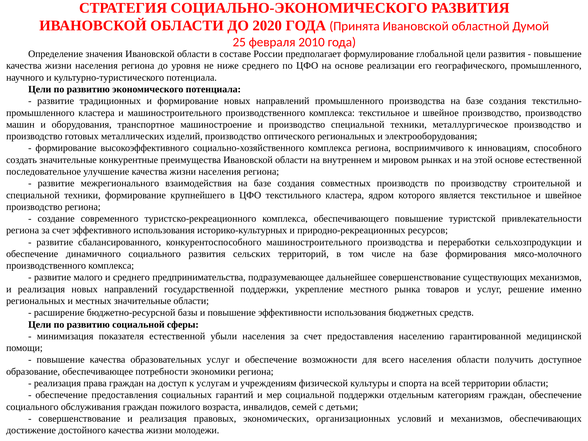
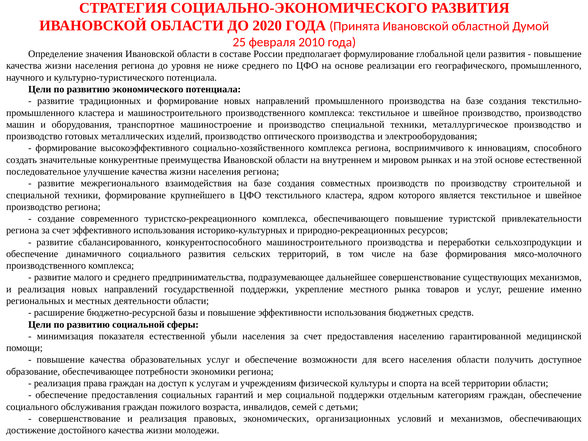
оптического региональных: региональных -> производства
местных значительные: значительные -> деятельности
